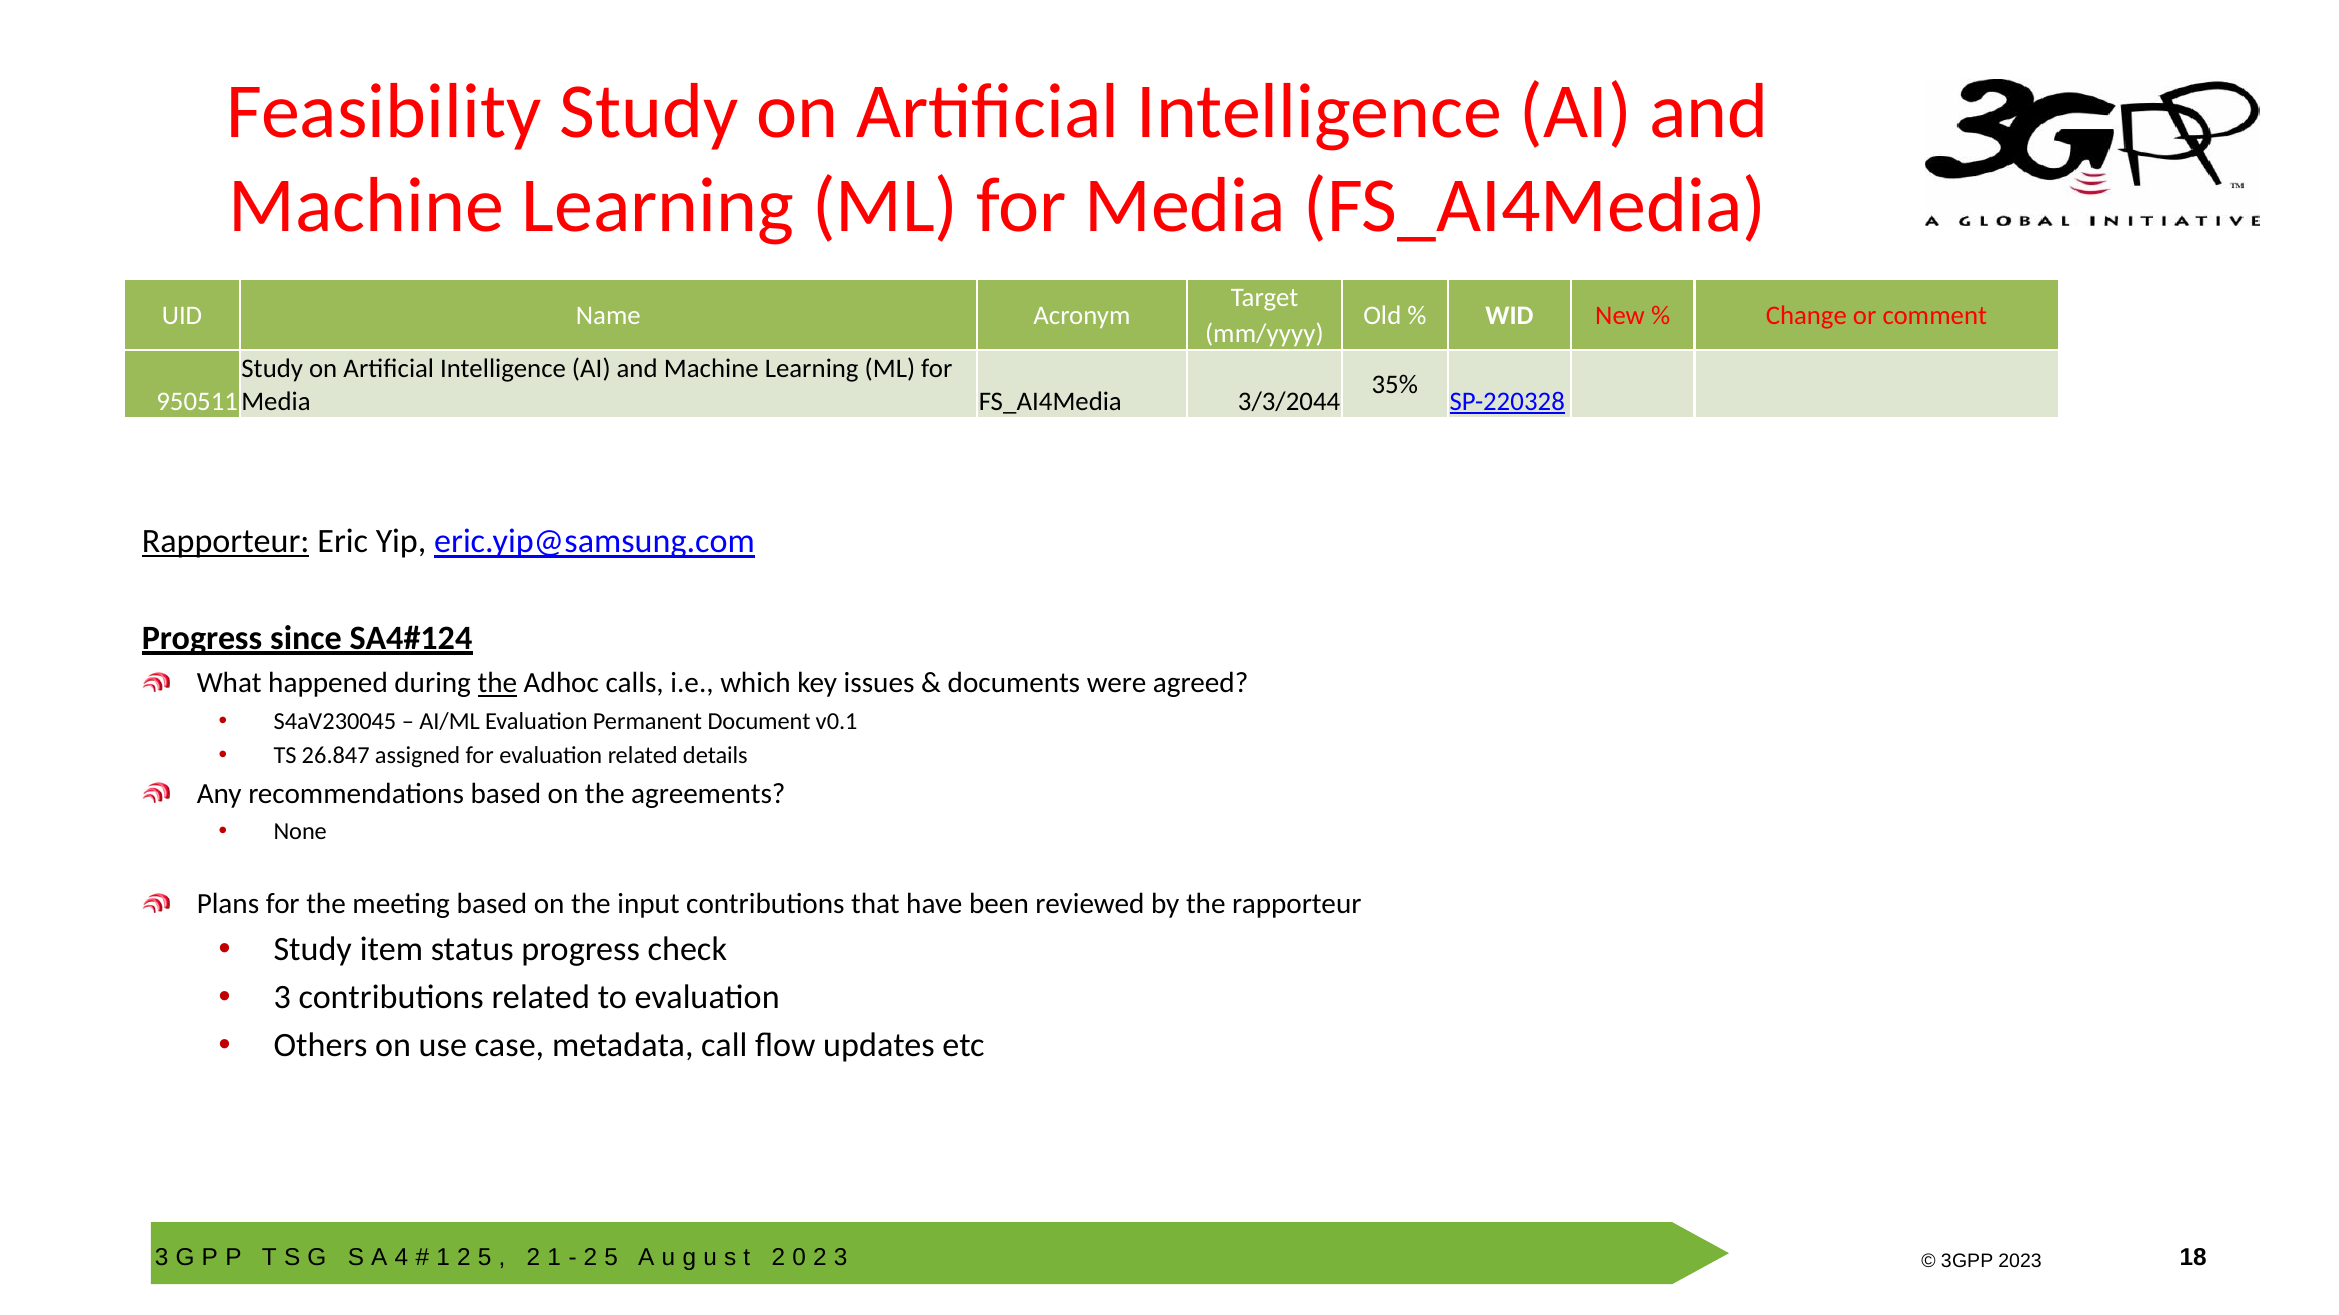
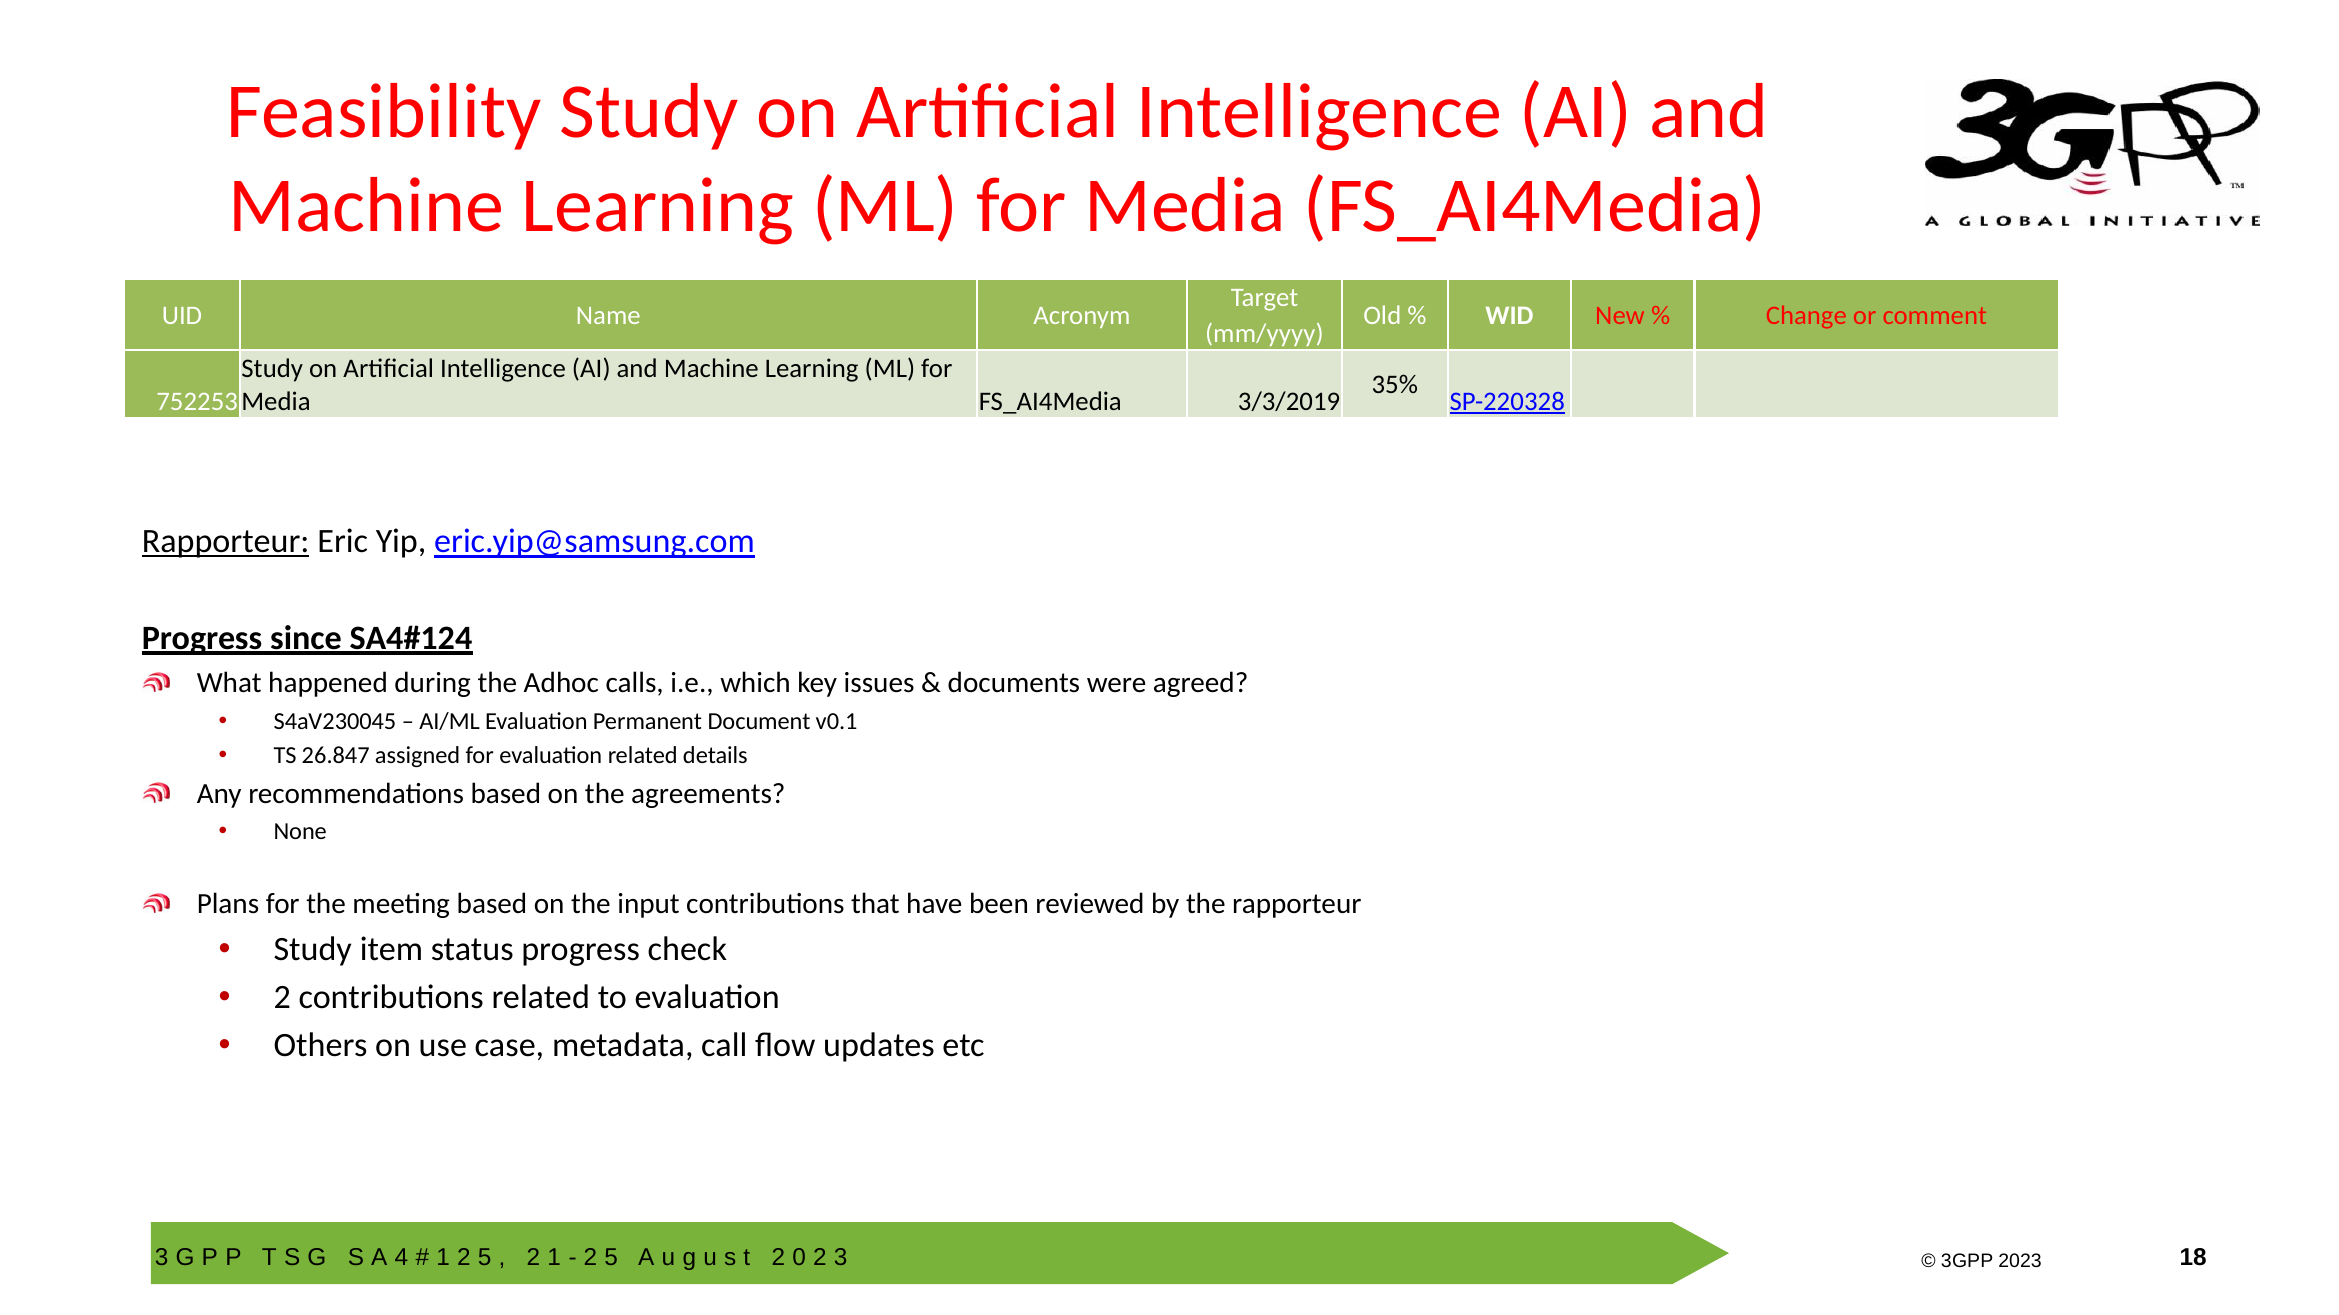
950511: 950511 -> 752253
3/3/2044: 3/3/2044 -> 3/3/2019
the at (497, 683) underline: present -> none
3 at (282, 998): 3 -> 2
